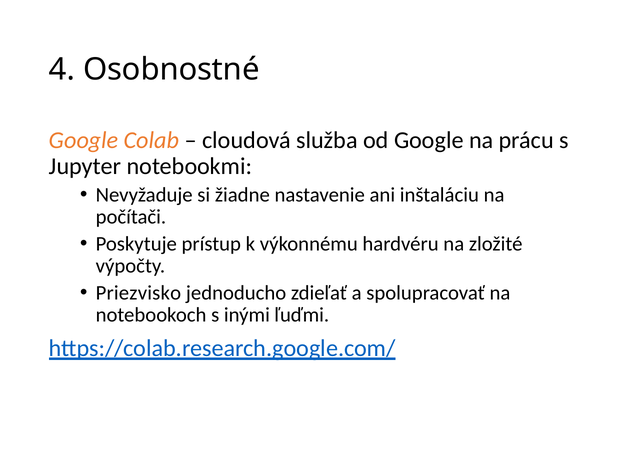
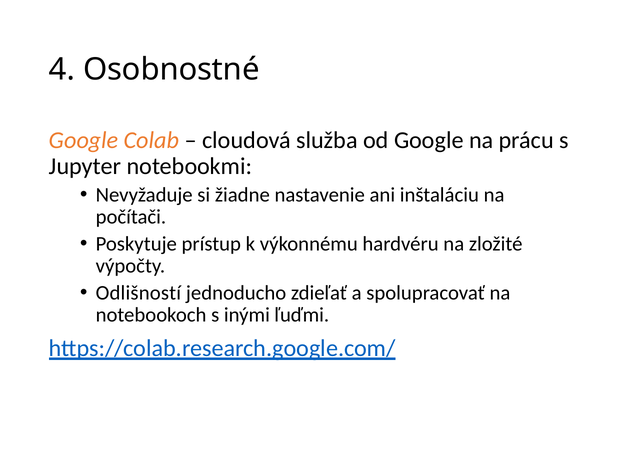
Priezvisko: Priezvisko -> Odlišností
